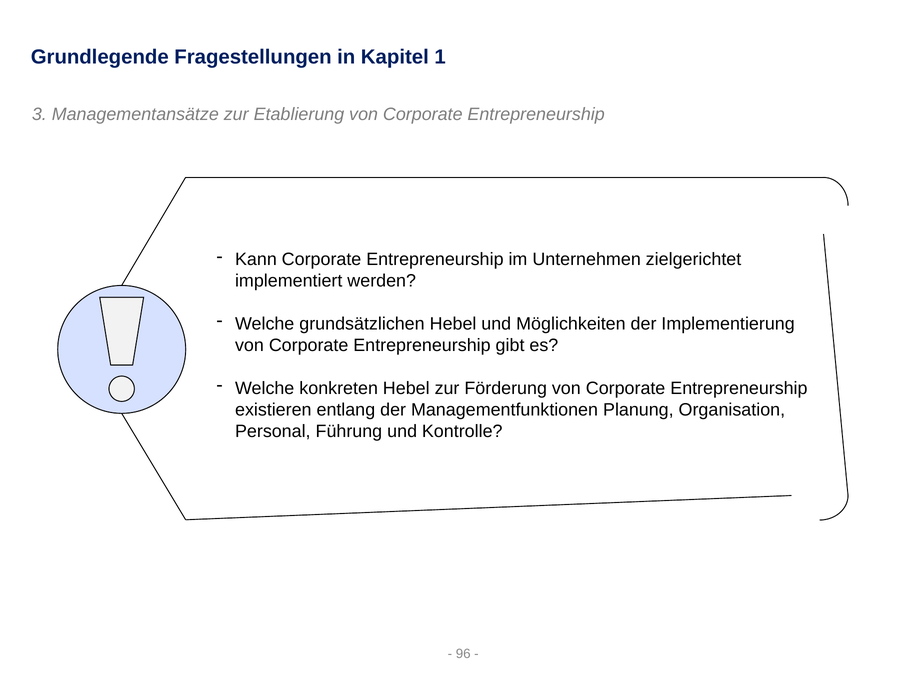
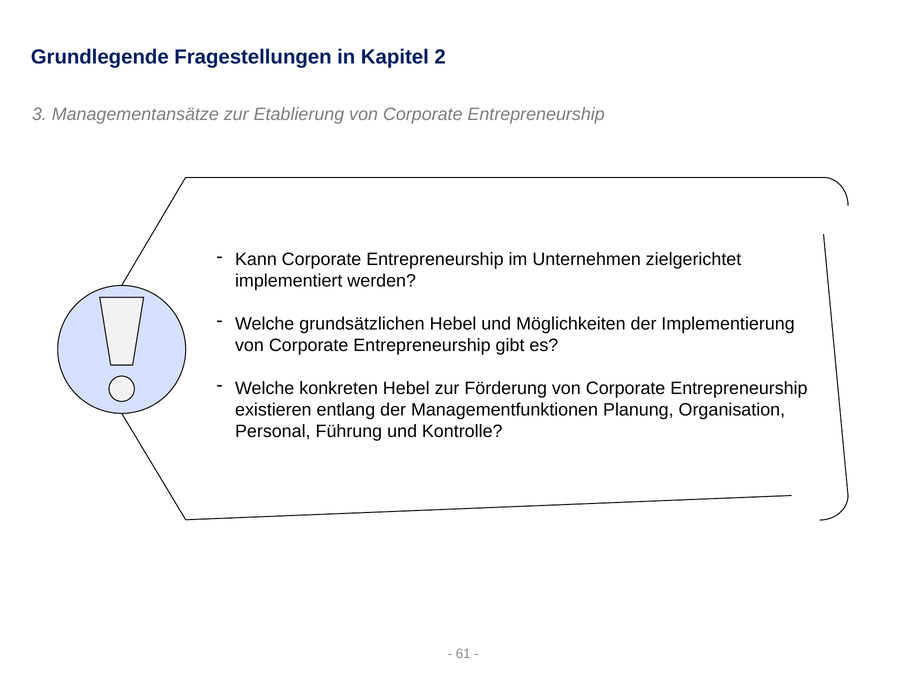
1: 1 -> 2
96: 96 -> 61
